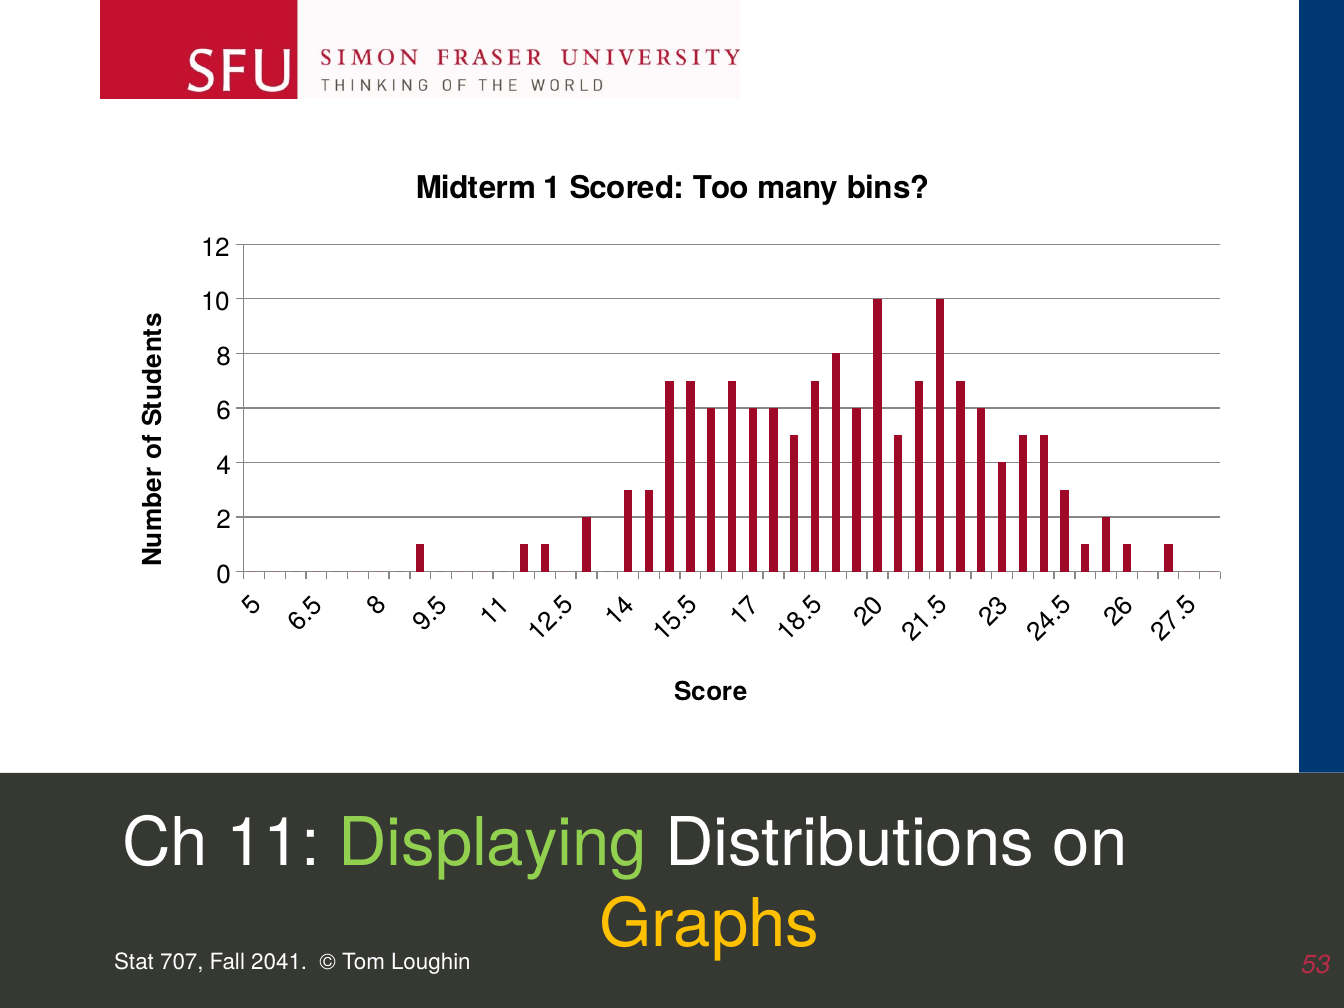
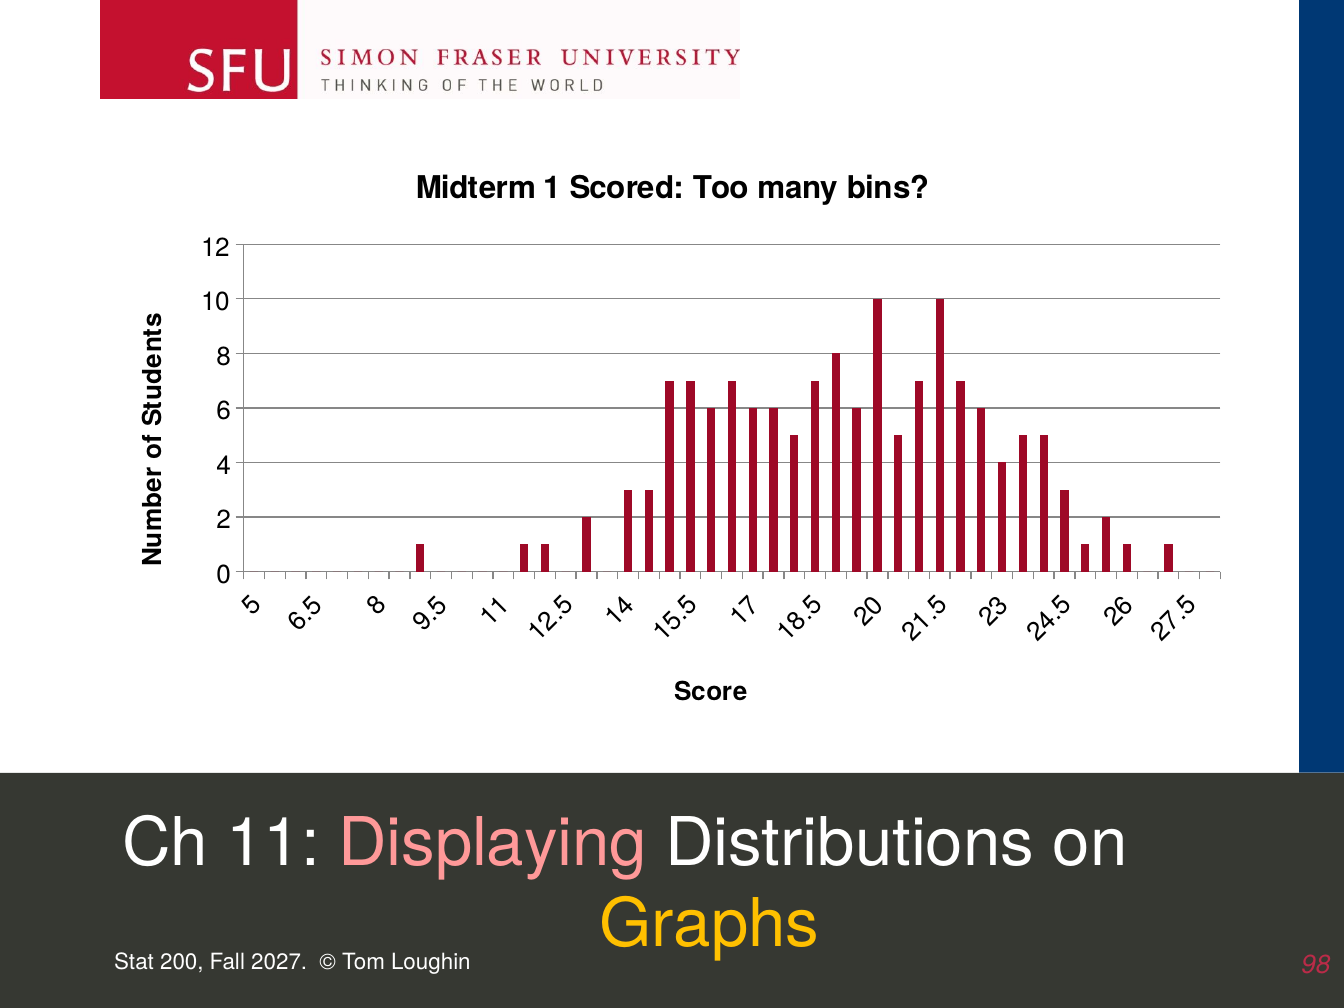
Displaying colour: light green -> pink
707: 707 -> 200
2041: 2041 -> 2027
53: 53 -> 98
